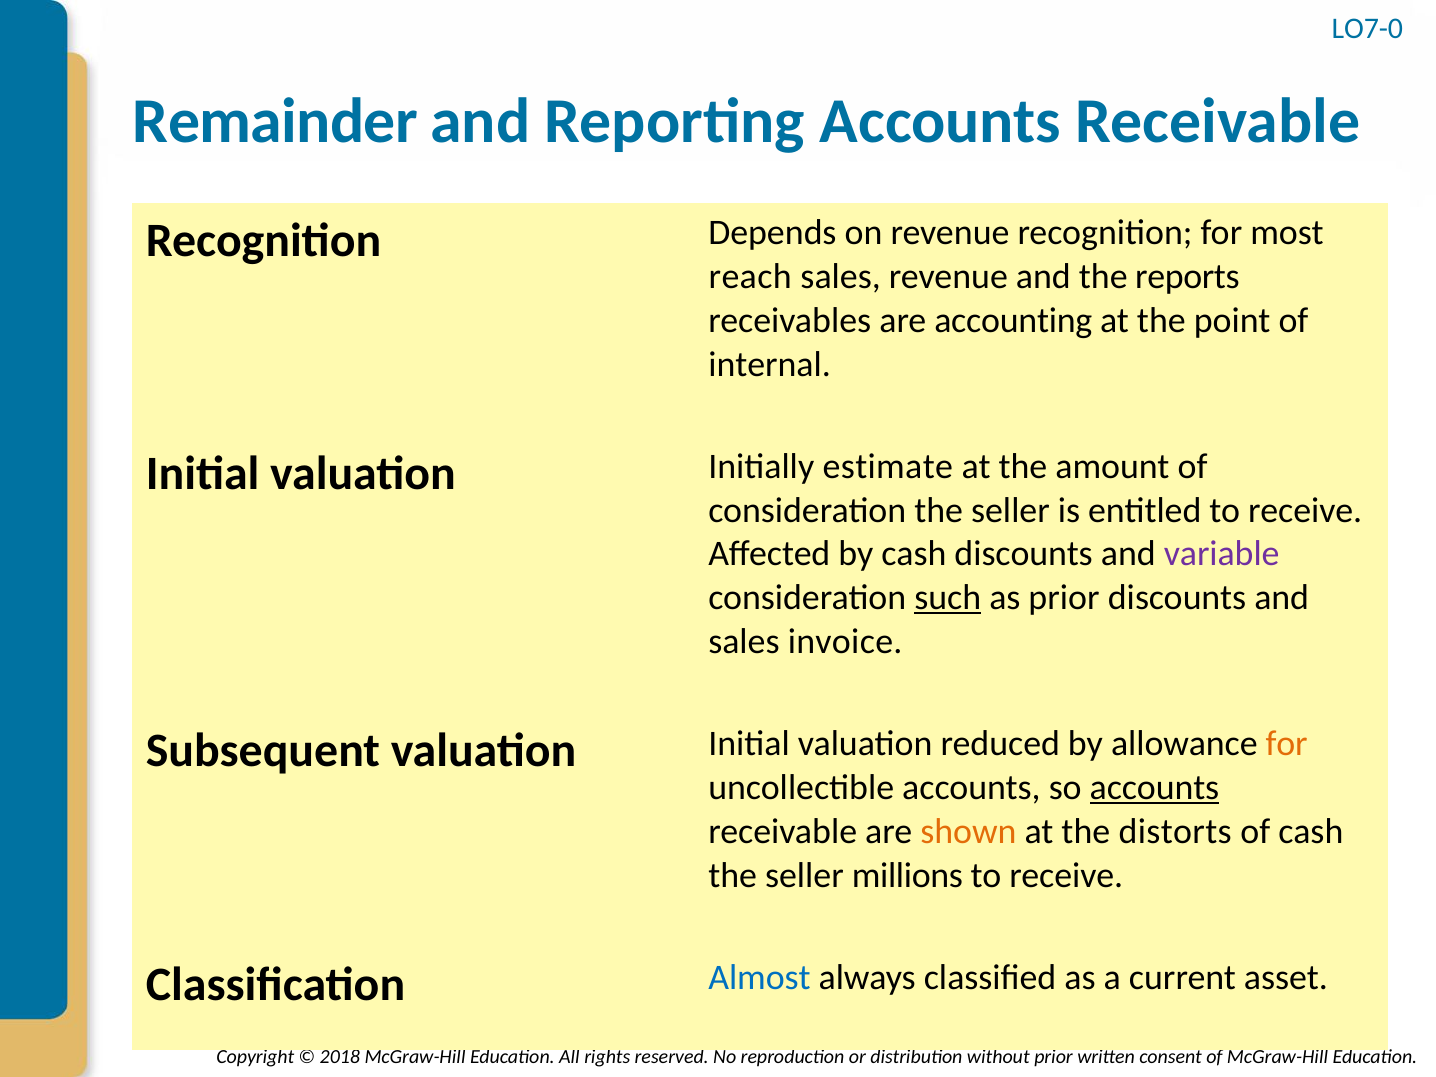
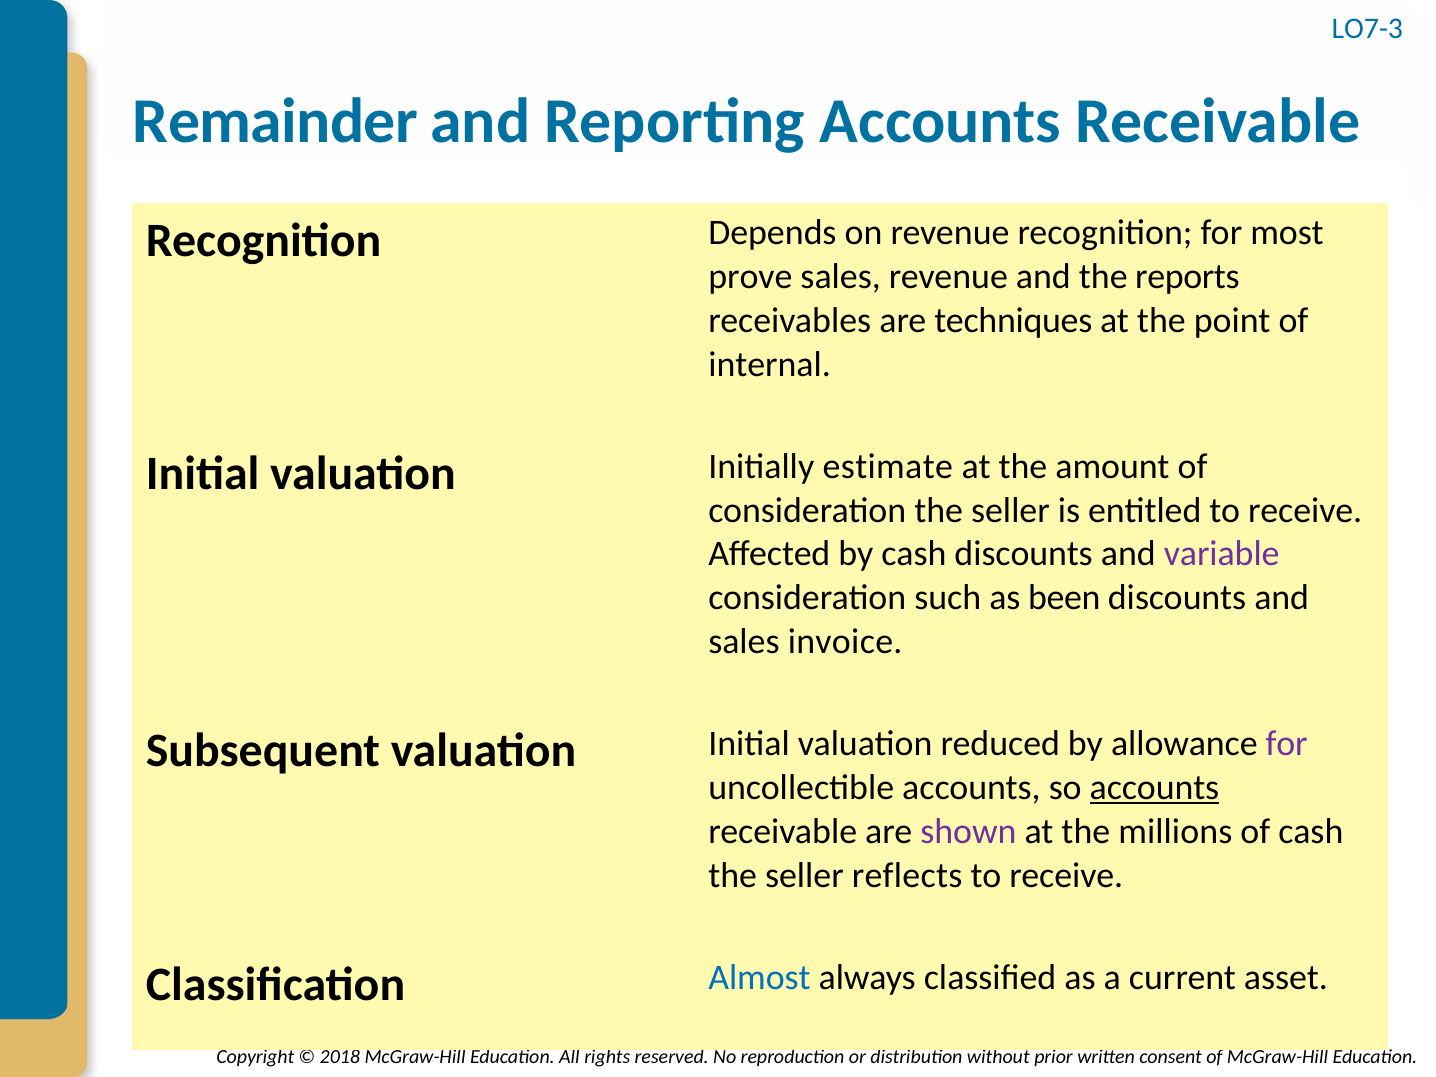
LO7-0: LO7-0 -> LO7-3
reach: reach -> prove
accounting: accounting -> techniques
such underline: present -> none
as prior: prior -> been
for at (1287, 744) colour: orange -> purple
shown colour: orange -> purple
distorts: distorts -> millions
millions: millions -> reflects
